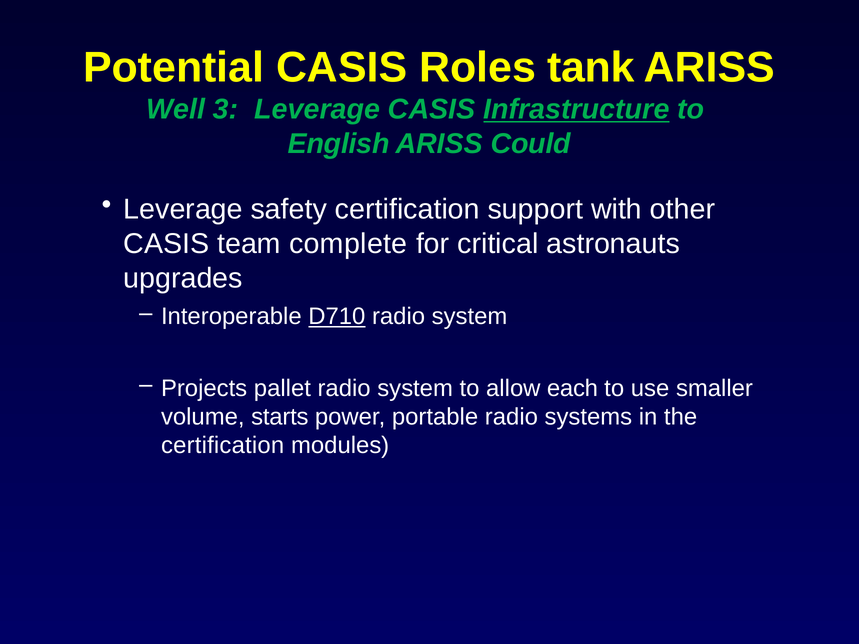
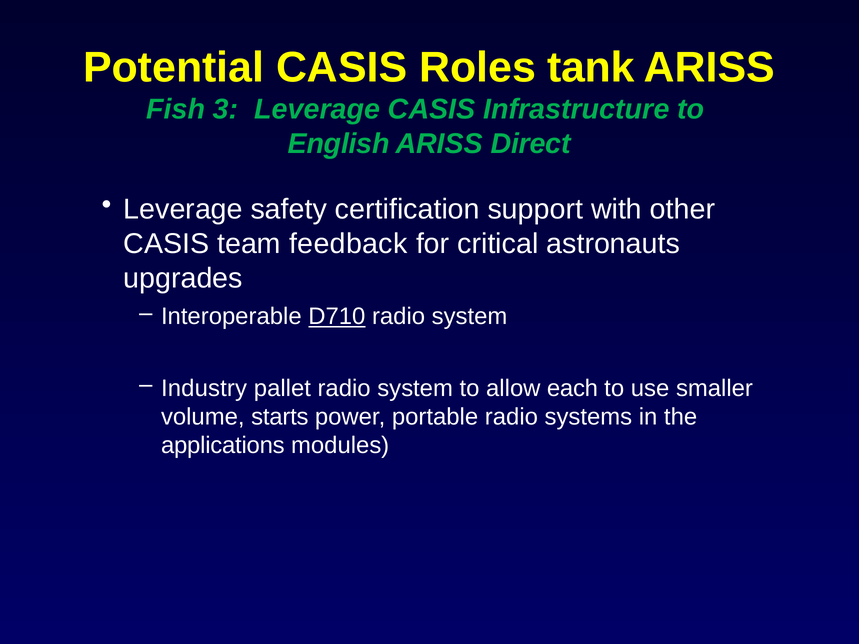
Well: Well -> Fish
Infrastructure underline: present -> none
Could: Could -> Direct
complete: complete -> feedback
Projects: Projects -> Industry
certification at (223, 446): certification -> applications
